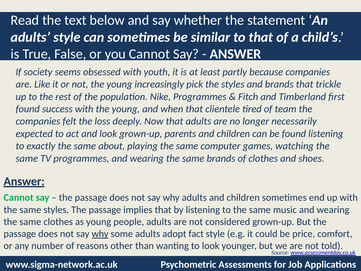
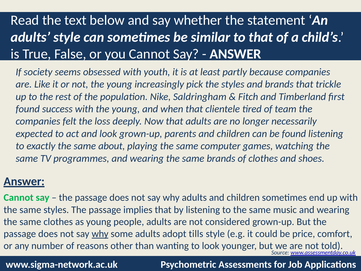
Nike Programmes: Programmes -> Saldringham
fact: fact -> tills
